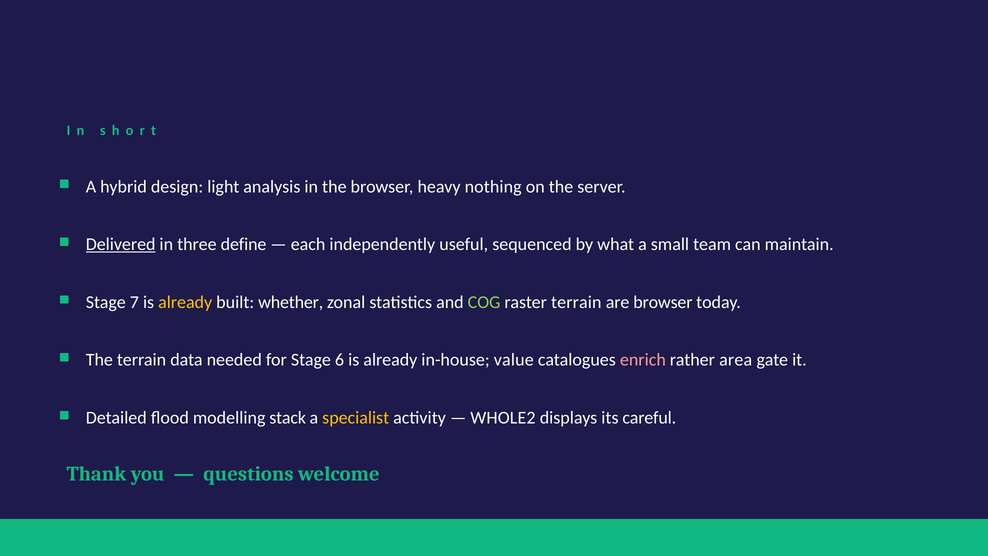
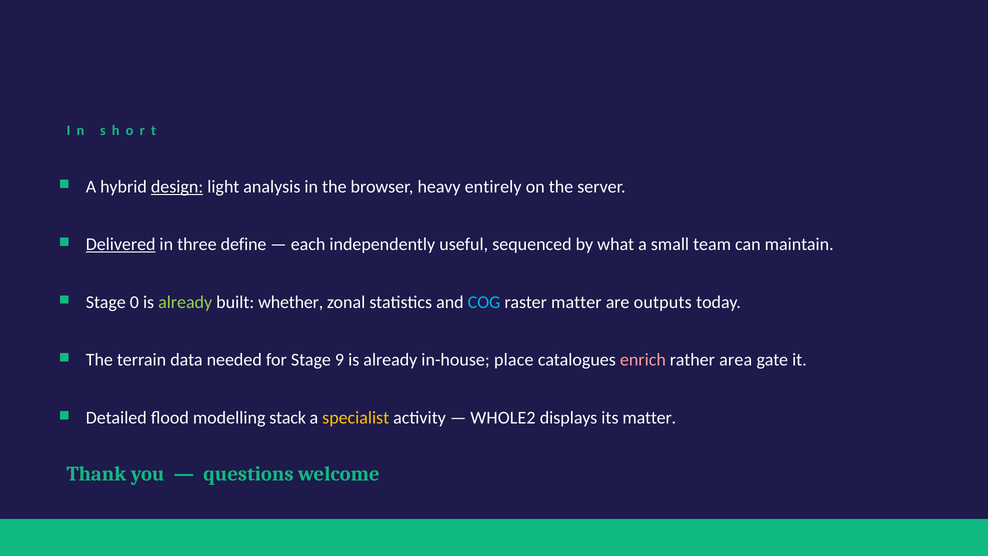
design underline: none -> present
nothing: nothing -> entirely
7: 7 -> 0
already at (185, 302) colour: yellow -> light green
COG colour: light green -> light blue
raster terrain: terrain -> matter
are browser: browser -> outputs
6: 6 -> 9
value: value -> place
its careful: careful -> matter
